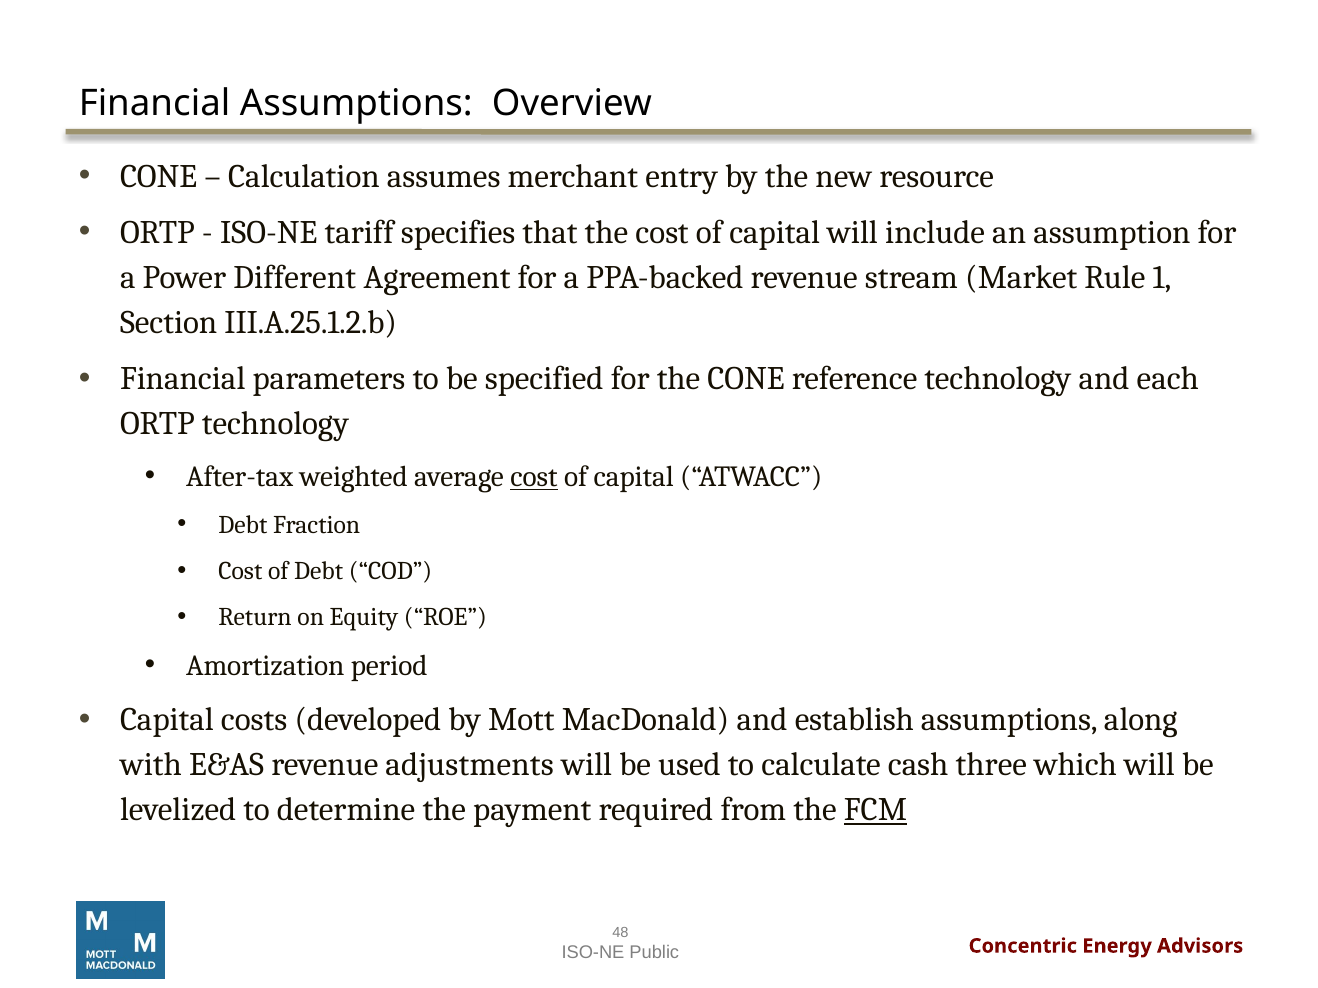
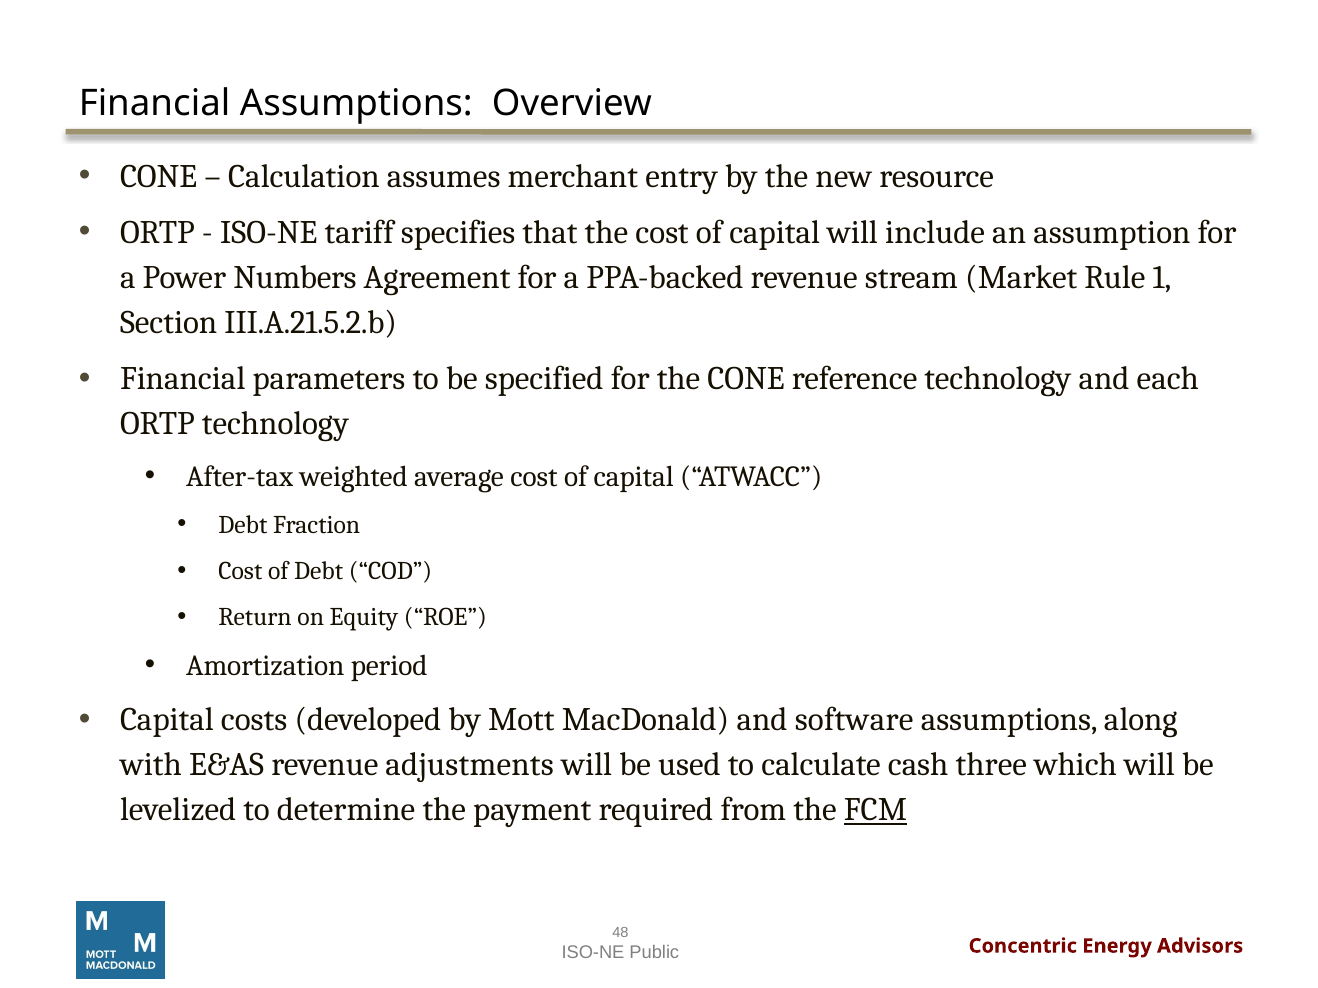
Different: Different -> Numbers
III.A.25.1.2.b: III.A.25.1.2.b -> III.A.21.5.2.b
cost at (534, 477) underline: present -> none
establish: establish -> software
